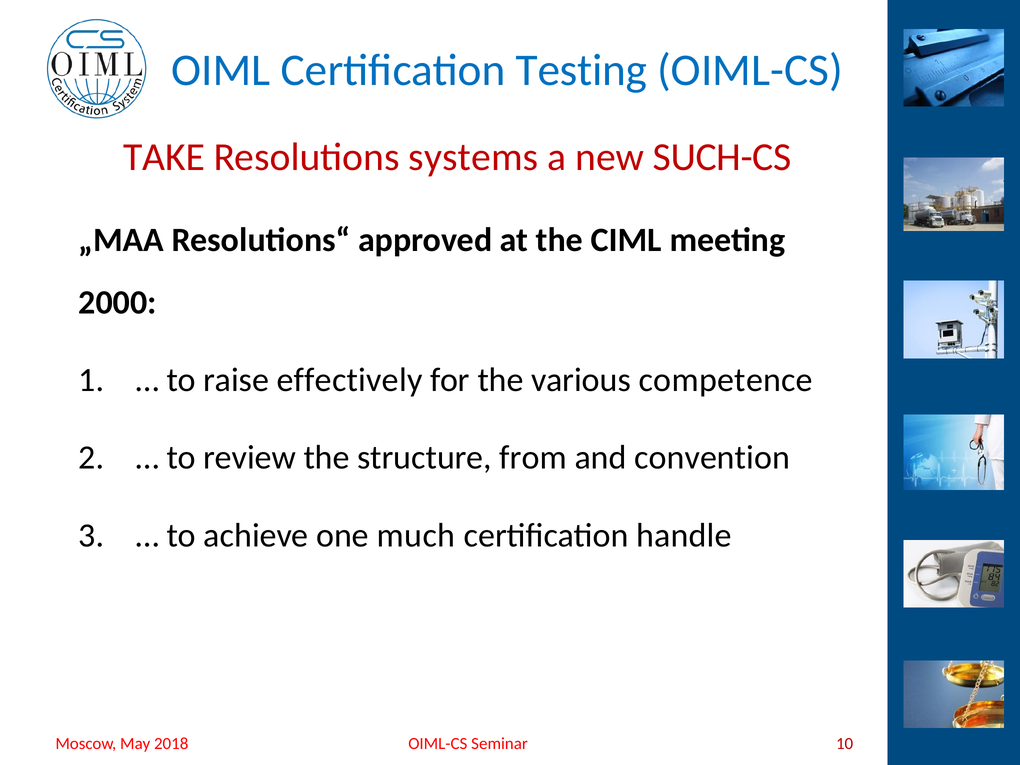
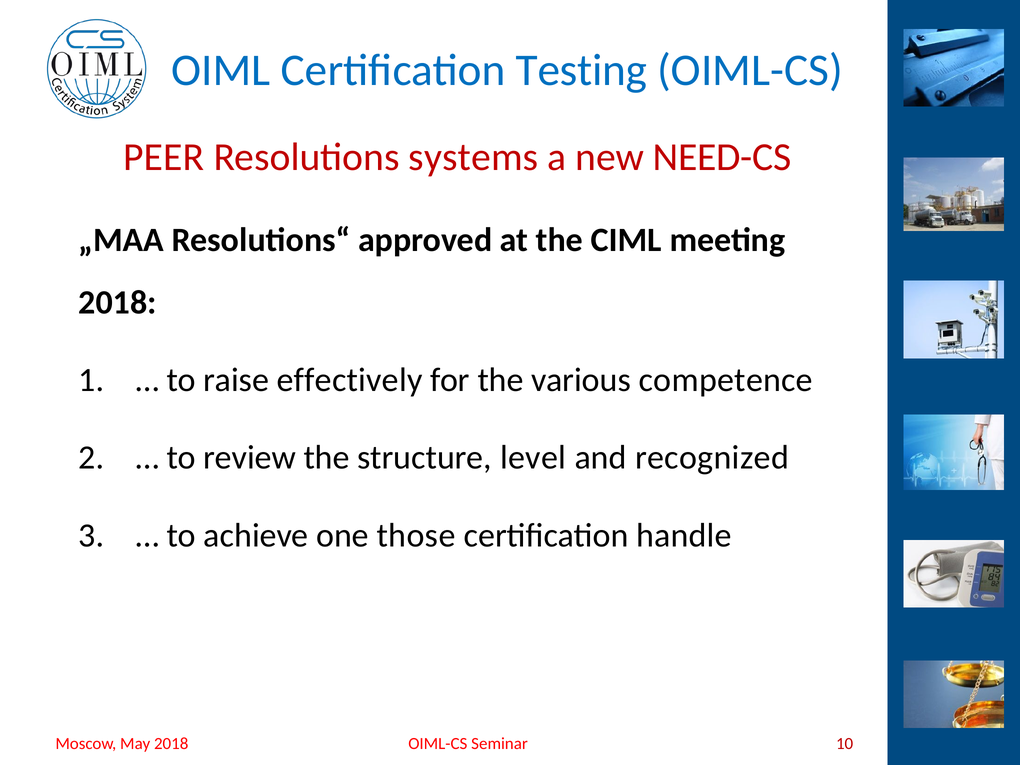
TAKE: TAKE -> PEER
SUCH-CS: SUCH-CS -> NEED-CS
2000 at (118, 302): 2000 -> 2018
from: from -> level
convention: convention -> recognized
much: much -> those
